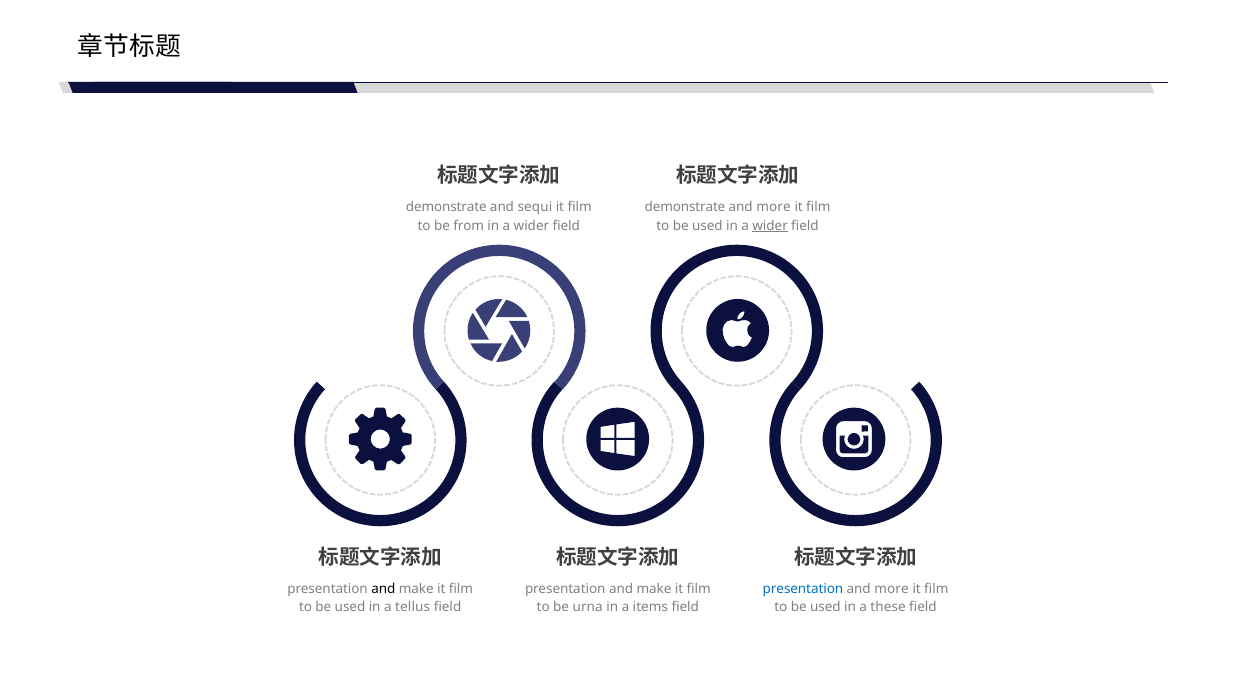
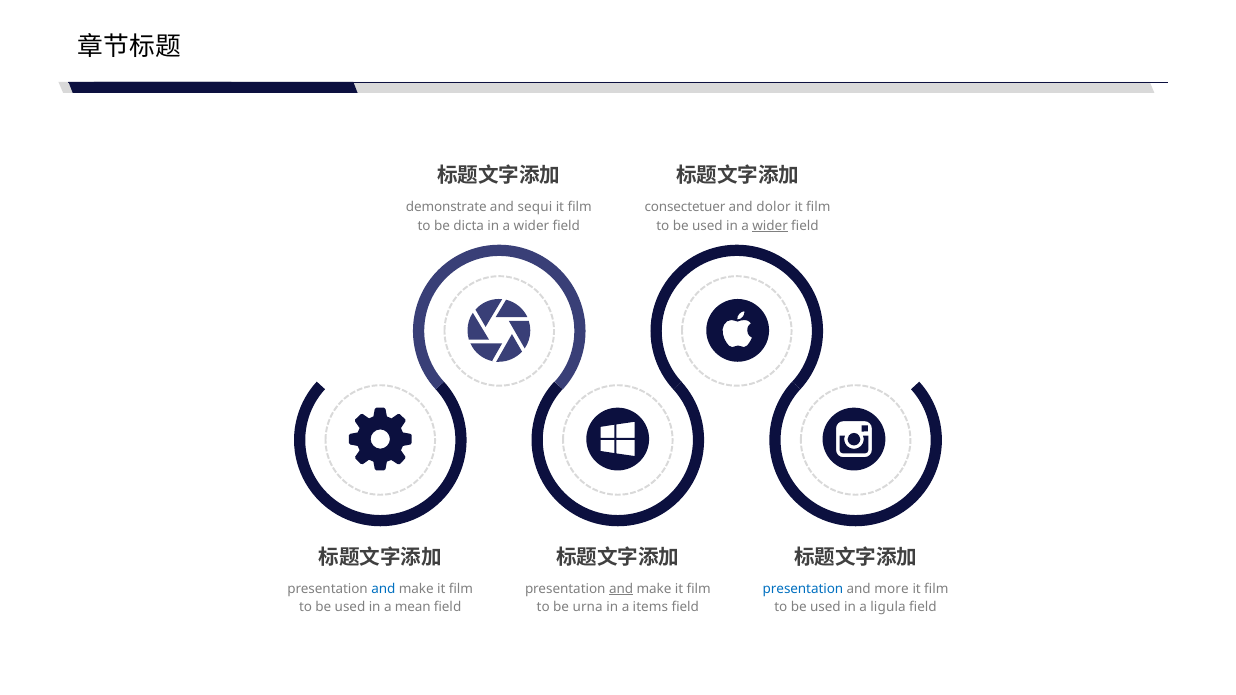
demonstrate at (685, 208): demonstrate -> consectetuer
more at (774, 208): more -> dolor
from: from -> dicta
and at (383, 589) colour: black -> blue
and at (621, 589) underline: none -> present
tellus: tellus -> mean
these: these -> ligula
